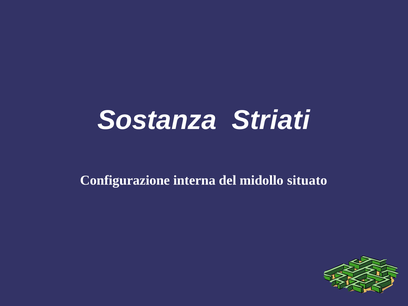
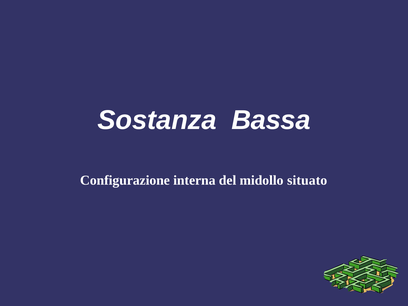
Striati: Striati -> Bassa
